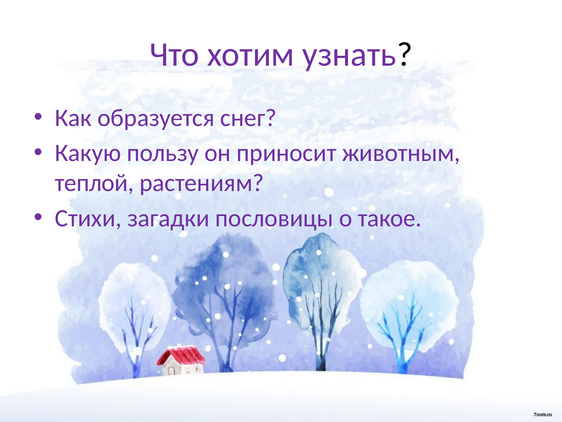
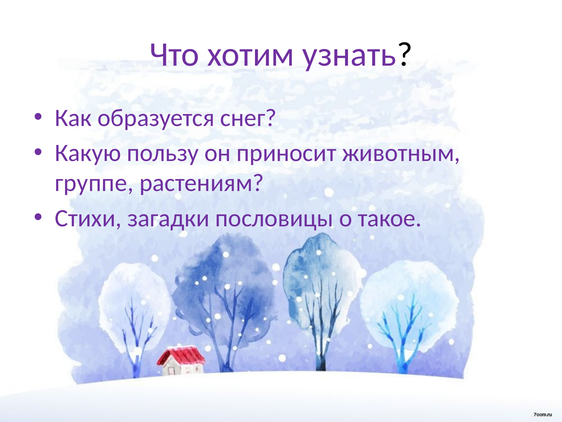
теплой: теплой -> группе
